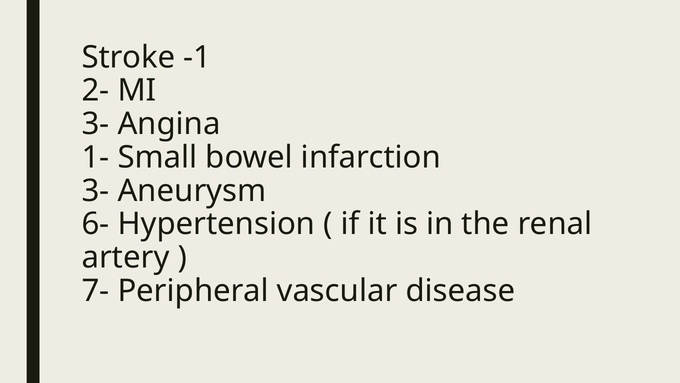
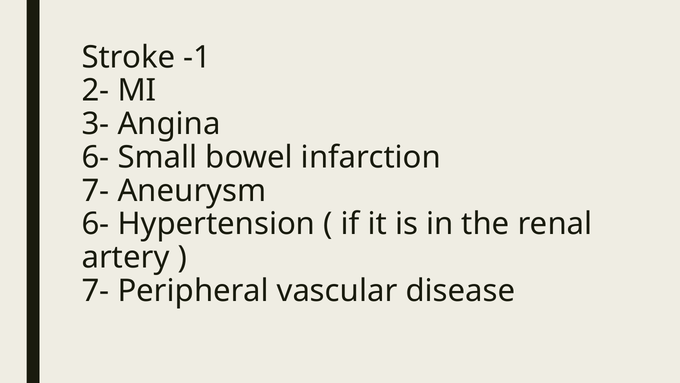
1- at (96, 157): 1- -> 6-
3- at (96, 191): 3- -> 7-
